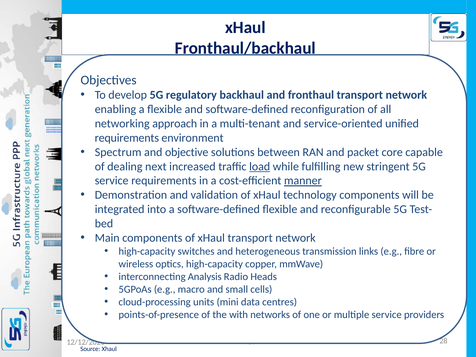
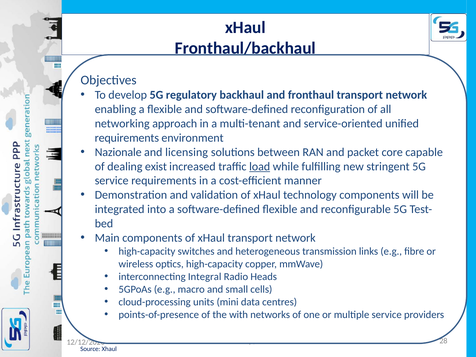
Spectrum at (118, 152): Spectrum -> Nazionale
objective: objective -> licensing
next: next -> exist
manner underline: present -> none
Analysis: Analysis -> Integral
